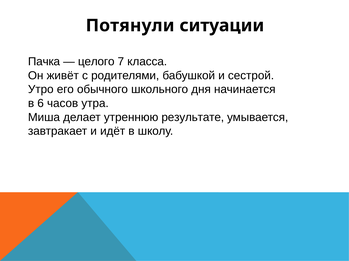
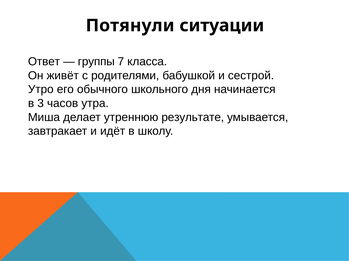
Пачка: Пачка -> Ответ
целого: целого -> группы
6: 6 -> 3
